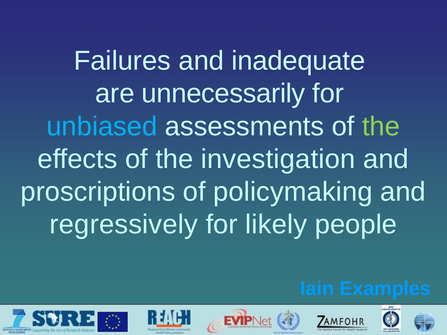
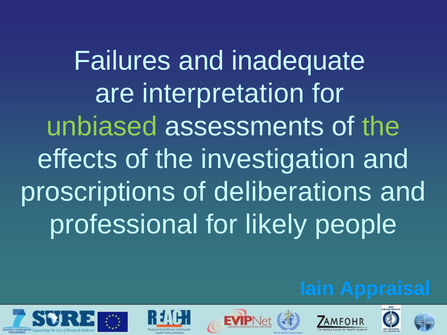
unnecessarily: unnecessarily -> interpretation
unbiased colour: light blue -> light green
policymaking: policymaking -> deliberations
regressively: regressively -> professional
Examples: Examples -> Appraisal
